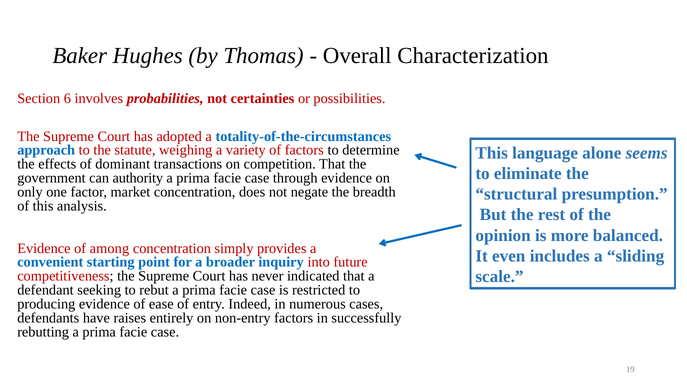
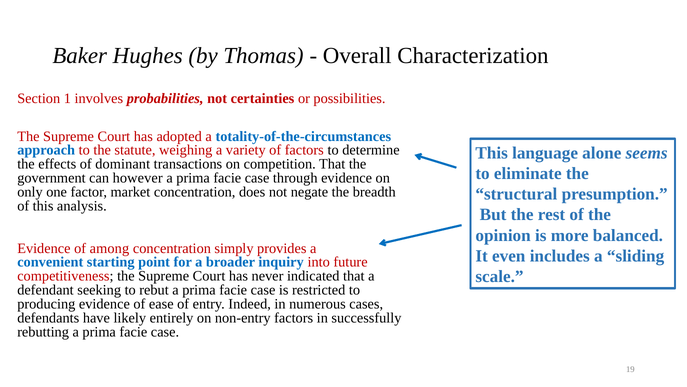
6: 6 -> 1
authority: authority -> however
raises: raises -> likely
